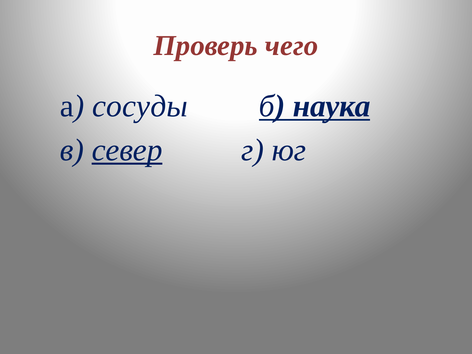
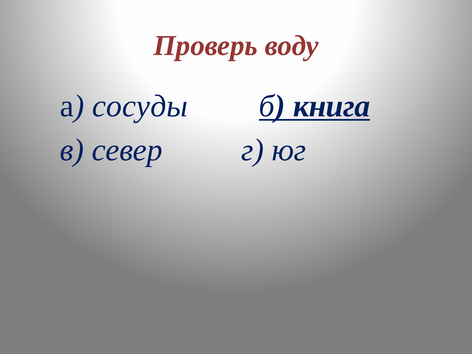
чего: чего -> воду
наука: наука -> книга
север underline: present -> none
